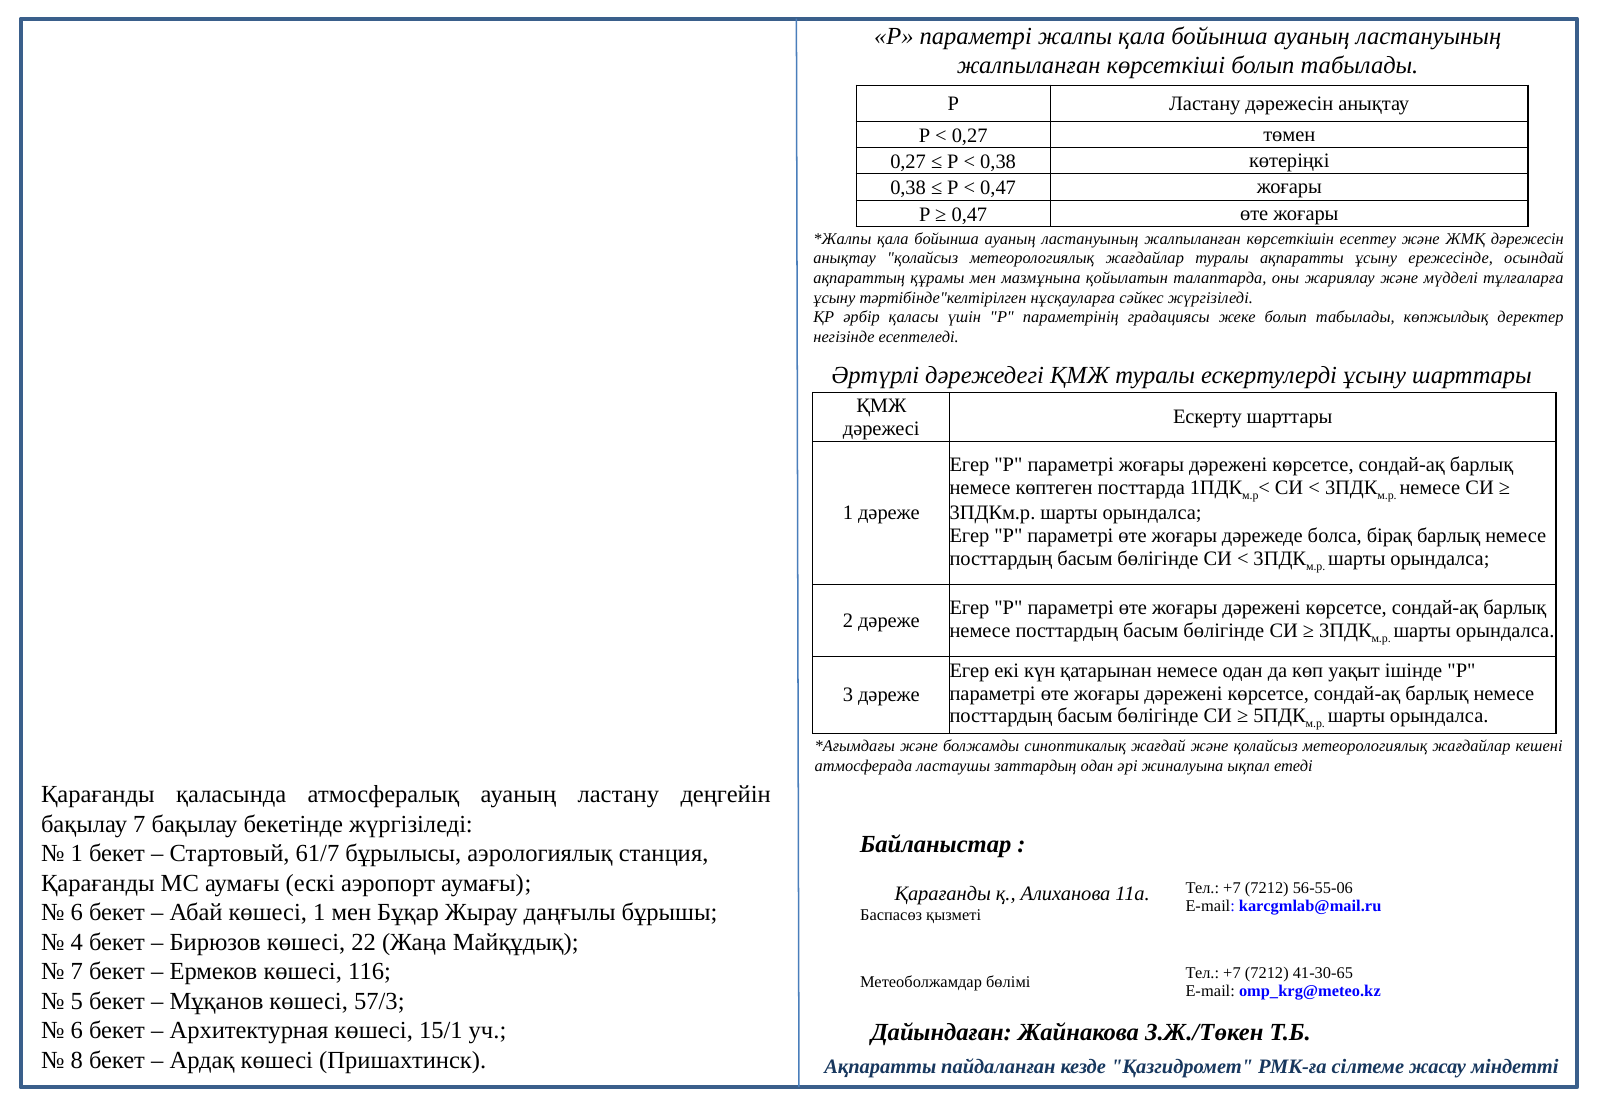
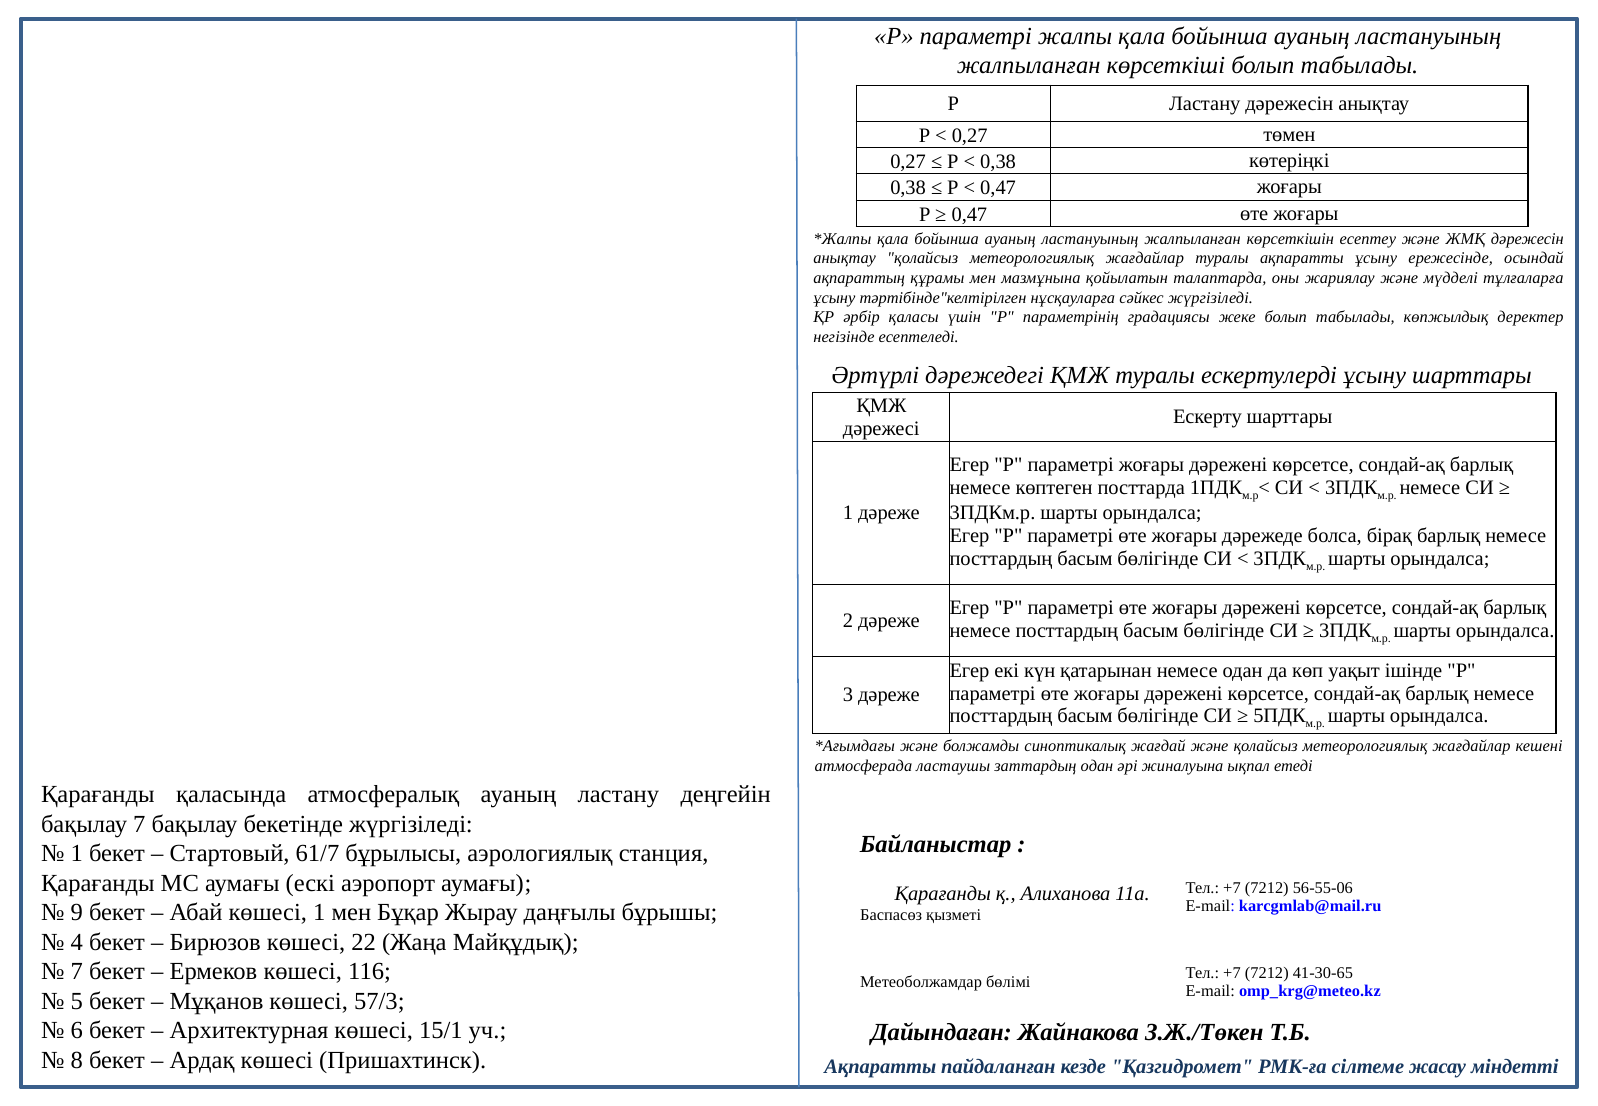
6 at (77, 913): 6 -> 9
